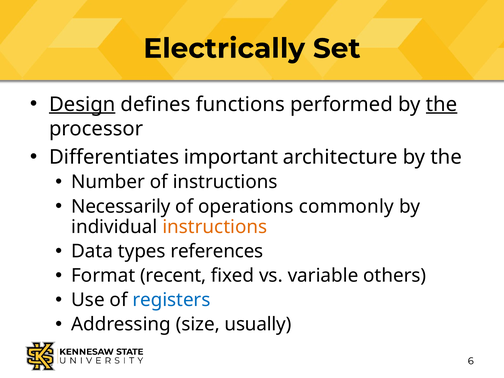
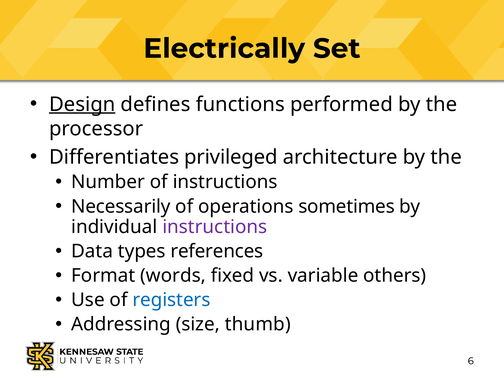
the at (442, 104) underline: present -> none
important: important -> privileged
commonly: commonly -> sometimes
instructions at (215, 227) colour: orange -> purple
recent: recent -> words
usually: usually -> thumb
